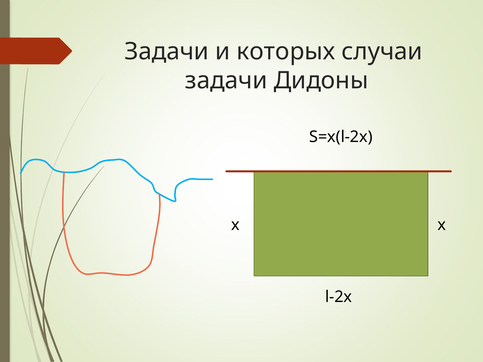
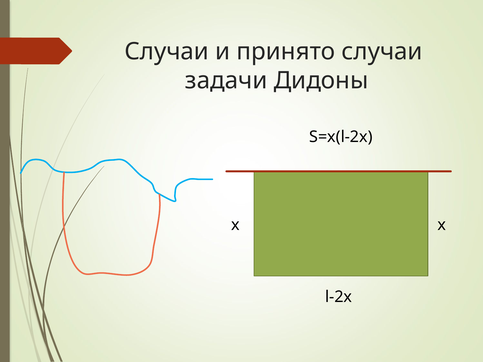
Задачи at (167, 52): Задачи -> Случаи
которых: которых -> принято
